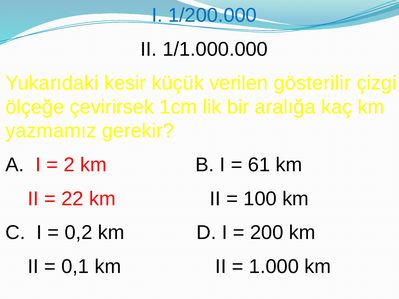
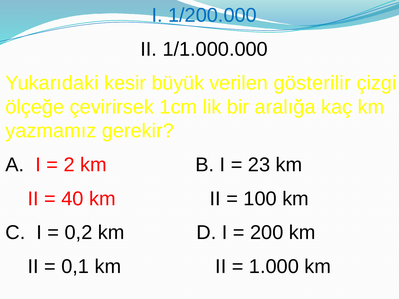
küçük: küçük -> büyük
61: 61 -> 23
22: 22 -> 40
